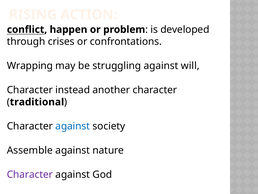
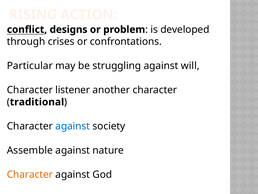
happen: happen -> designs
Wrapping: Wrapping -> Particular
instead: instead -> listener
Character at (30, 174) colour: purple -> orange
